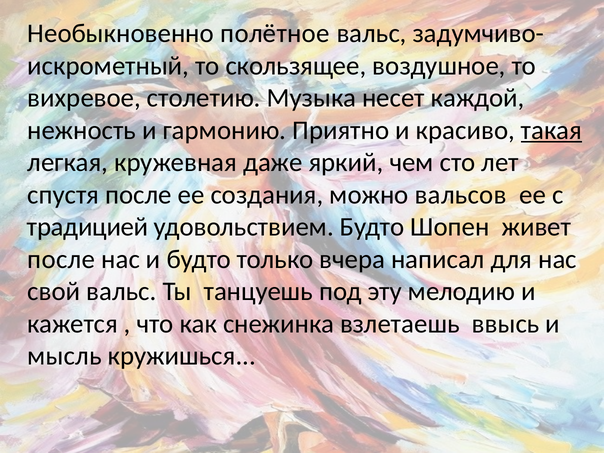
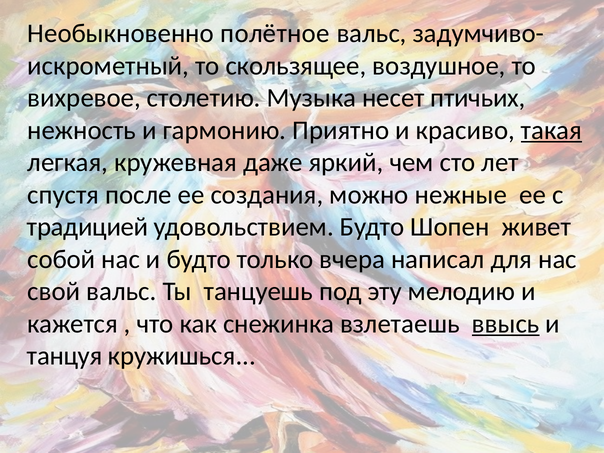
каждой: каждой -> птичьих
вальсов: вальсов -> нежные
после at (61, 259): после -> собой
ввысь underline: none -> present
мысль: мысль -> танцуя
